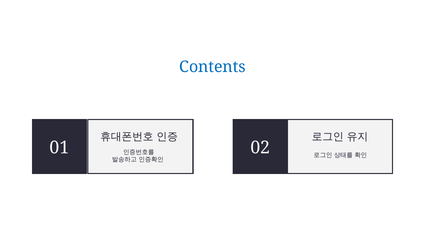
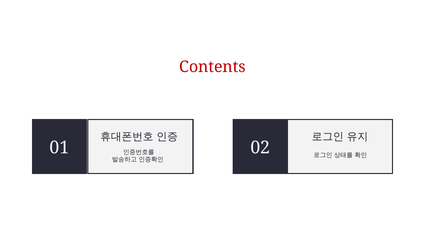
Contents colour: blue -> red
